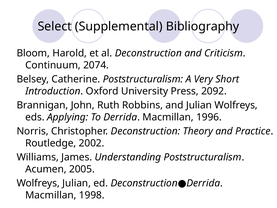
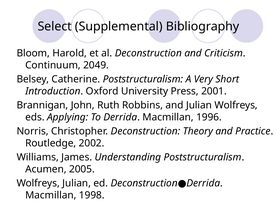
2074: 2074 -> 2049
2092: 2092 -> 2001
